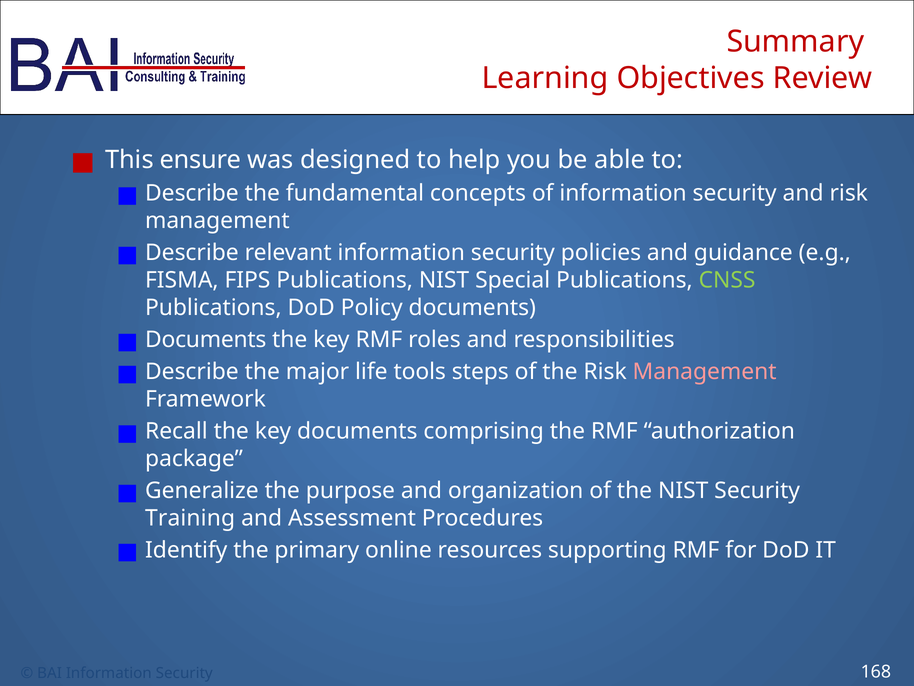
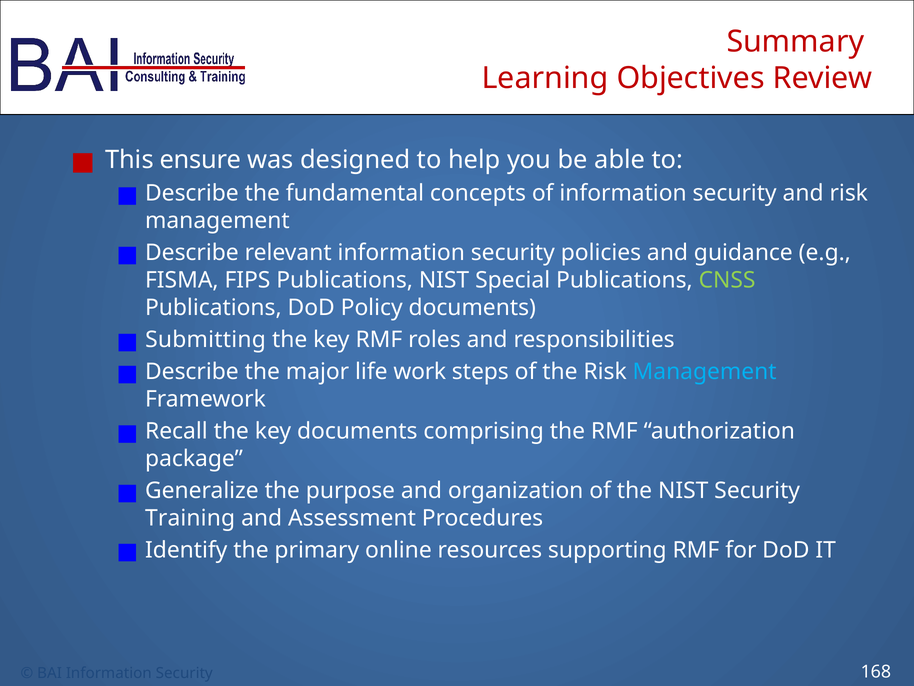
Documents at (206, 340): Documents -> Submitting
tools: tools -> work
Management at (705, 372) colour: pink -> light blue
